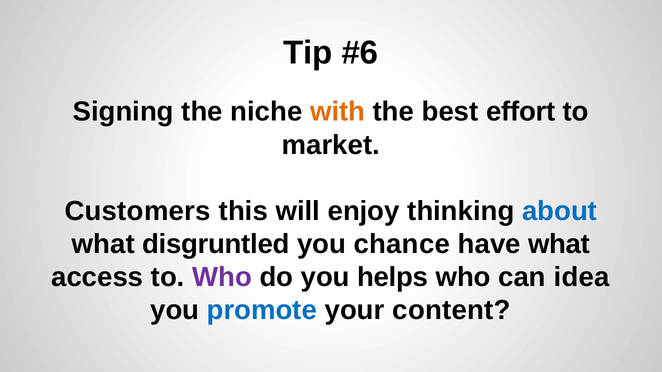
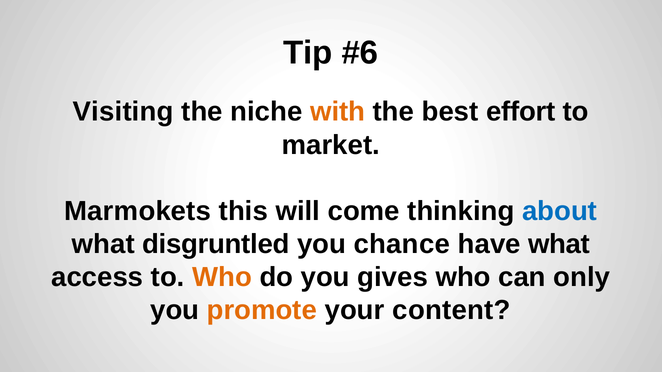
Signing: Signing -> Visiting
Customers: Customers -> Marmokets
enjoy: enjoy -> come
Who at (222, 277) colour: purple -> orange
helps: helps -> gives
idea: idea -> only
promote colour: blue -> orange
